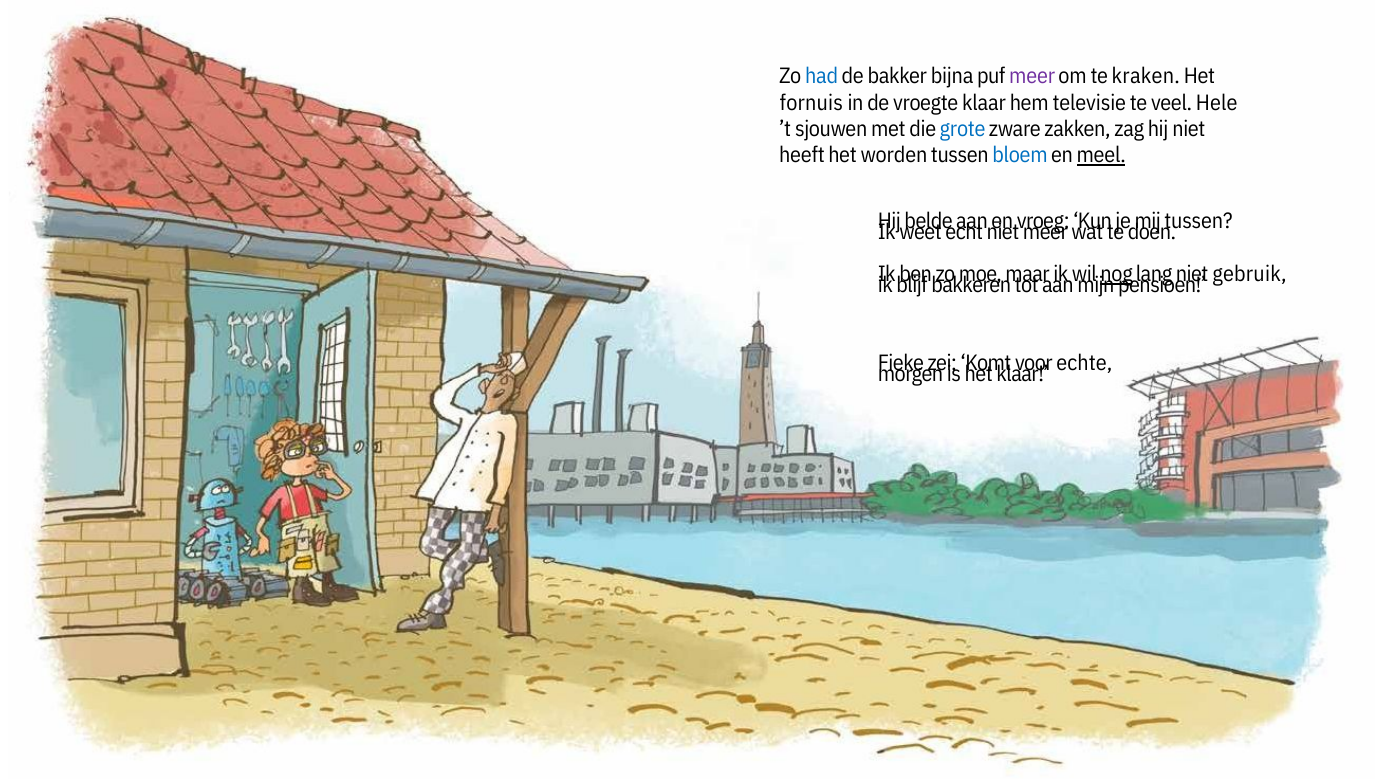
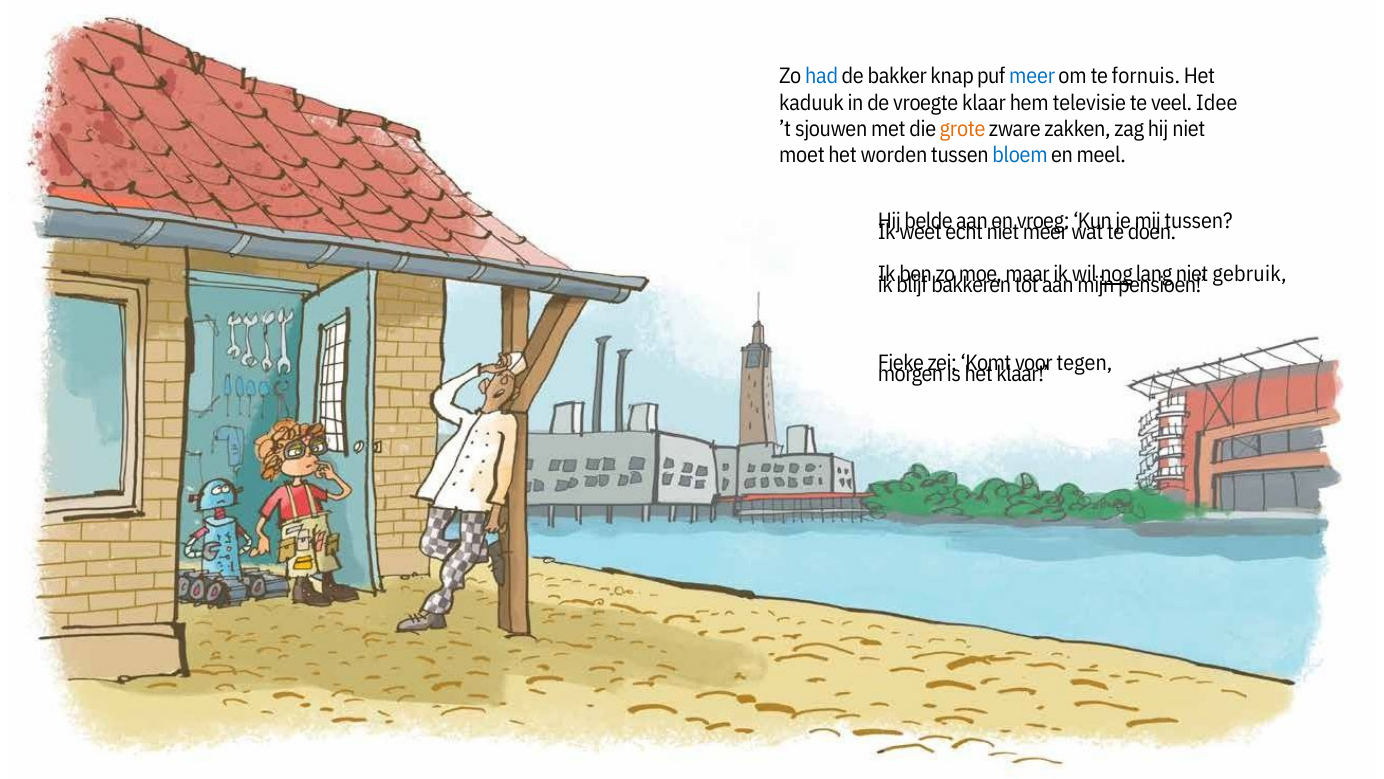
bijna: bijna -> knap
meer at (1032, 76) colour: purple -> blue
kraken: kraken -> fornuis
fornuis: fornuis -> kaduuk
Hele: Hele -> Idee
grote colour: blue -> orange
heeft: heeft -> moet
meel underline: present -> none
echte: echte -> tegen
